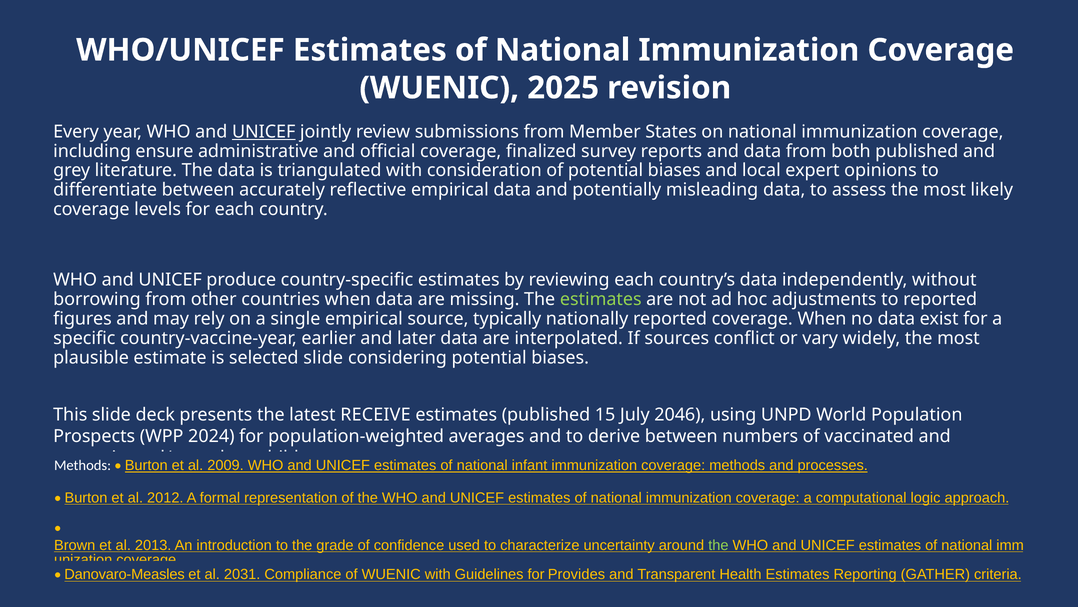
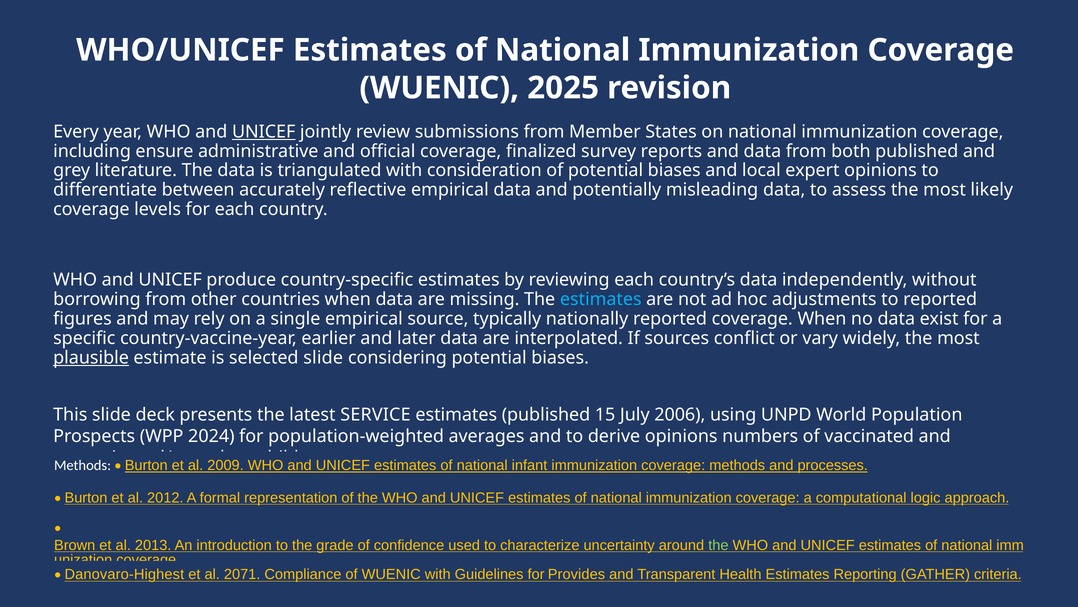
estimates at (601, 299) colour: light green -> light blue
plausible underline: none -> present
RECEIVE: RECEIVE -> SERVICE
2046: 2046 -> 2006
derive between: between -> opinions
Danovaro-Measles: Danovaro-Measles -> Danovaro-Highest
2031: 2031 -> 2071
